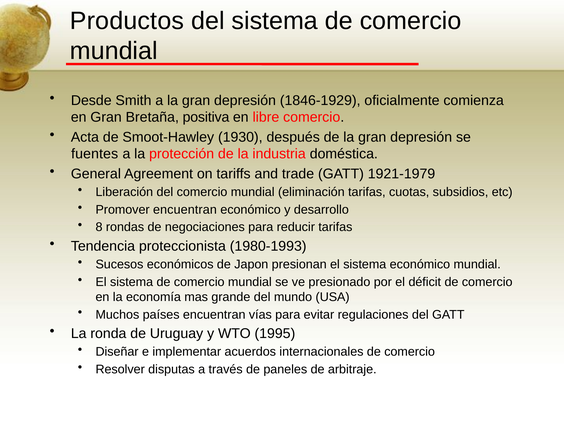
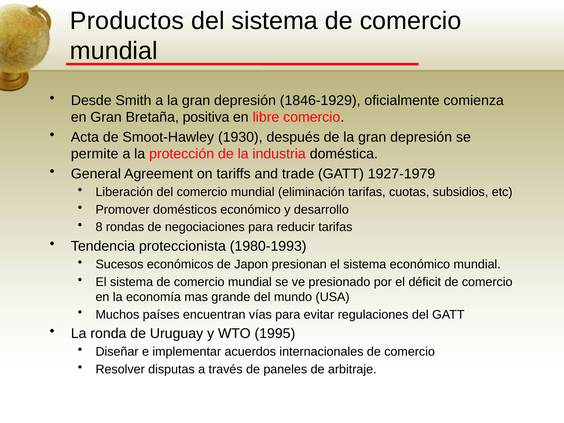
fuentes: fuentes -> permite
1921-1979: 1921-1979 -> 1927-1979
Promover encuentran: encuentran -> domésticos
